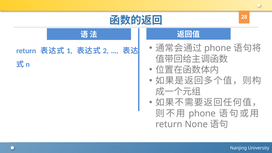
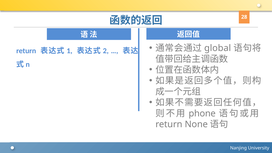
phone at (218, 48): phone -> global
